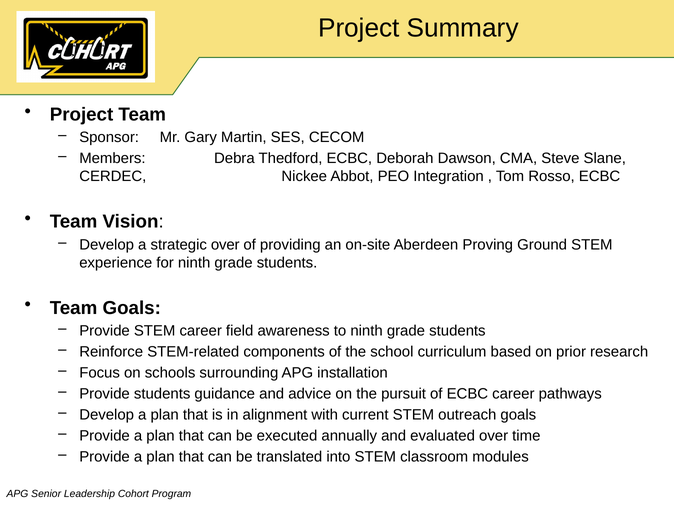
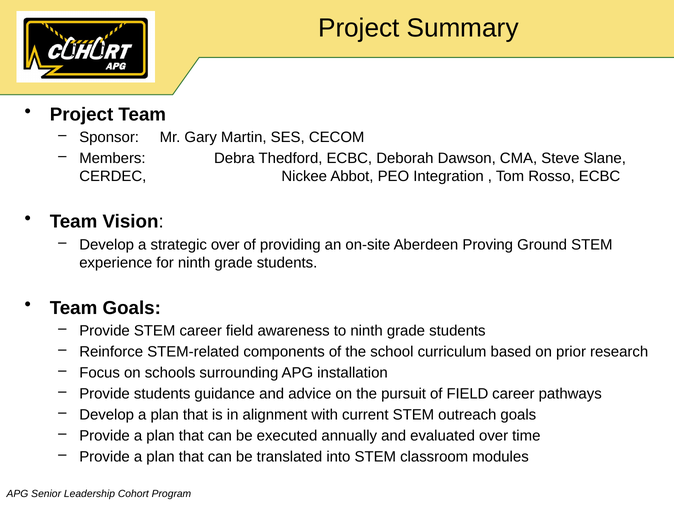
of ECBC: ECBC -> FIELD
